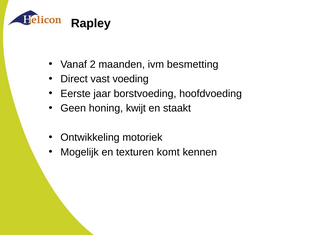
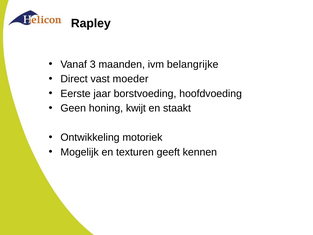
2: 2 -> 3
besmetting: besmetting -> belangrijke
voeding: voeding -> moeder
komt: komt -> geeft
